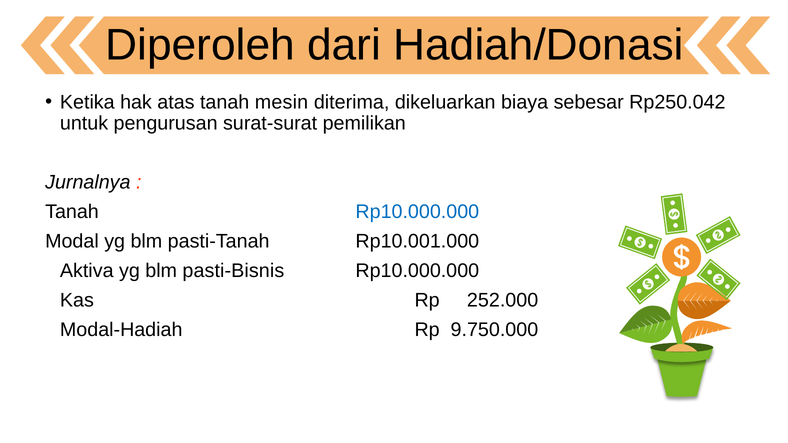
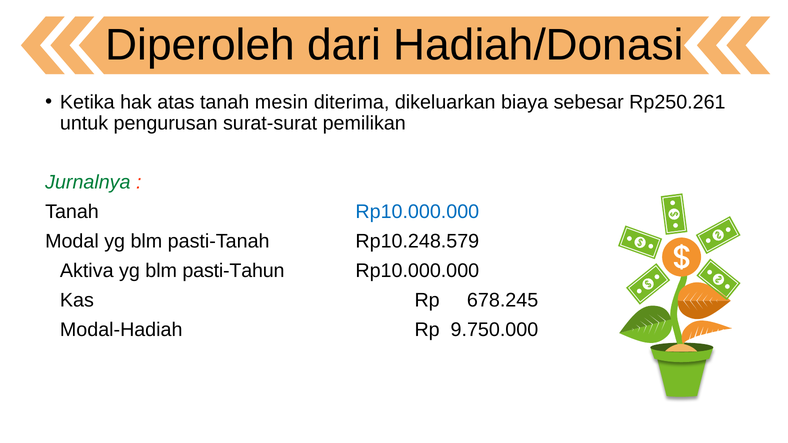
Rp250.042: Rp250.042 -> Rp250.261
Jurnalnya colour: black -> green
Rp10.001.000: Rp10.001.000 -> Rp10.248.579
pasti-Bisnis: pasti-Bisnis -> pasti-Tahun
252.000: 252.000 -> 678.245
